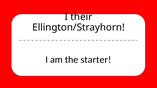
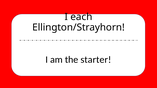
their: their -> each
